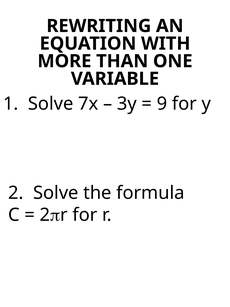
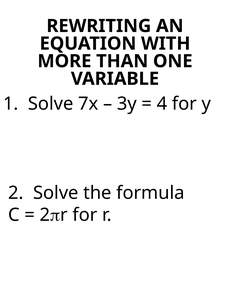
9: 9 -> 4
